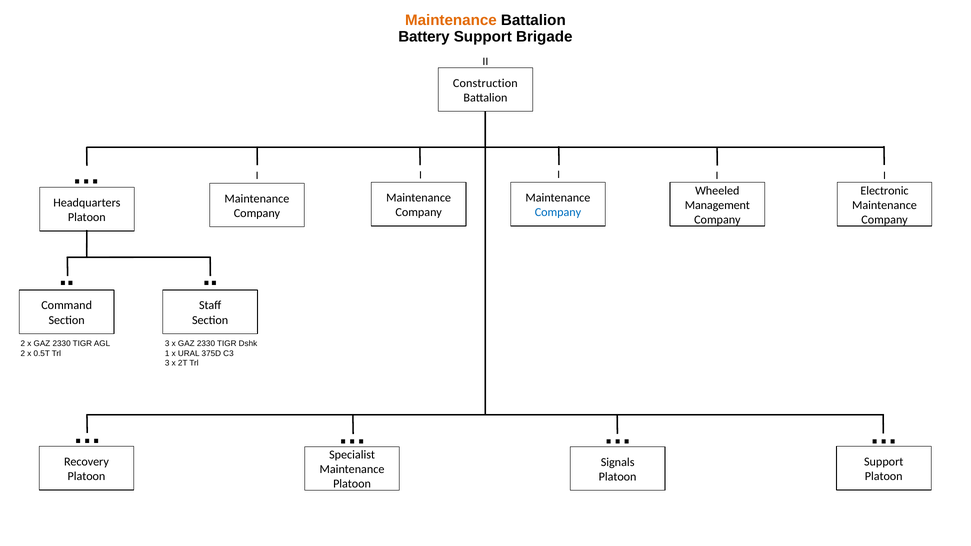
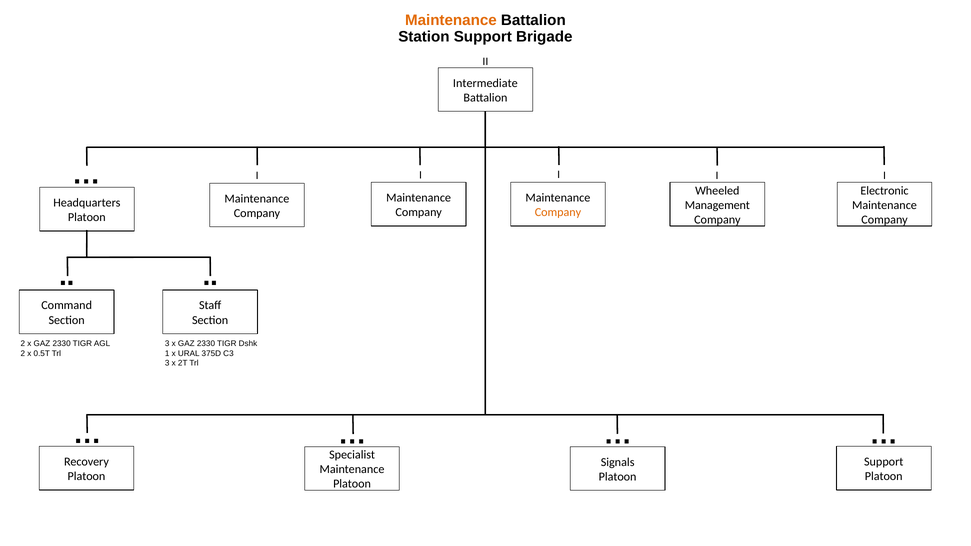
Battery: Battery -> Station
Construction: Construction -> Intermediate
Company at (558, 212) colour: blue -> orange
